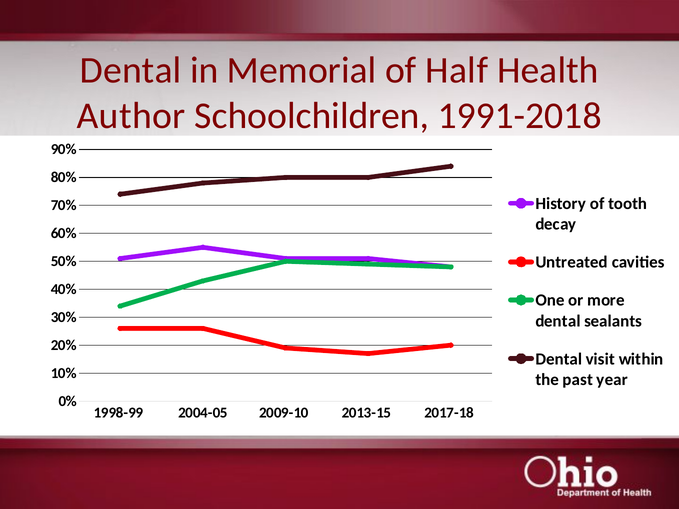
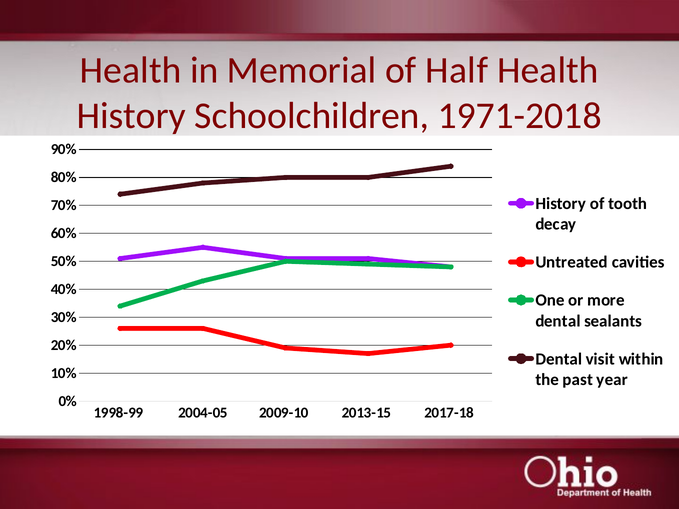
Dental at (131, 71): Dental -> Health
Author at (131, 116): Author -> History
1991-2018: 1991-2018 -> 1971-2018
